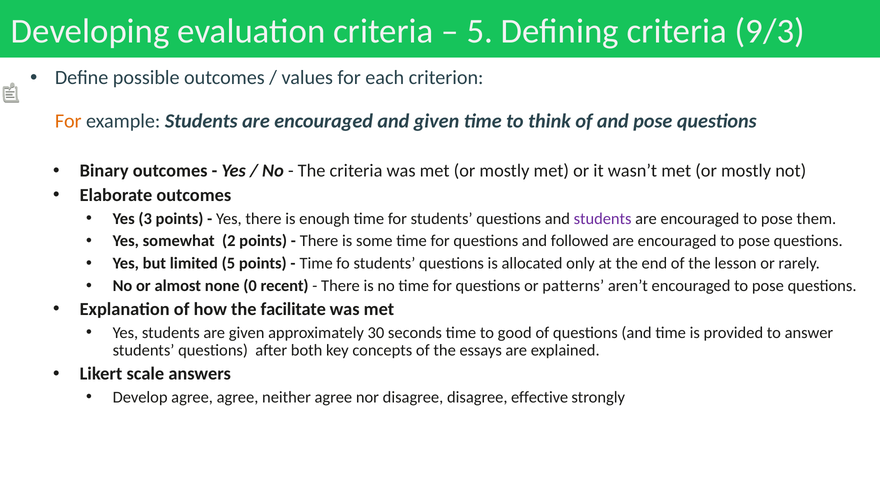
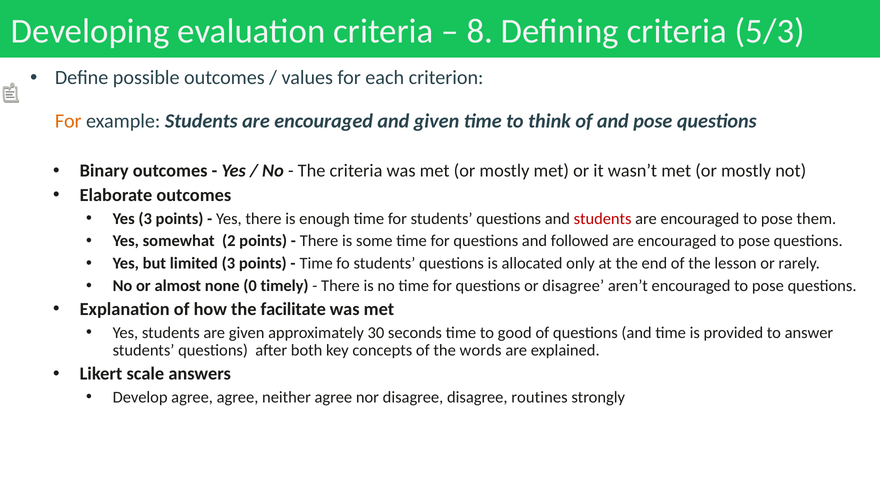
5 at (480, 31): 5 -> 8
9/3: 9/3 -> 5/3
students at (603, 219) colour: purple -> red
limited 5: 5 -> 3
recent: recent -> timely
or patterns: patterns -> disagree
essays: essays -> words
effective: effective -> routines
